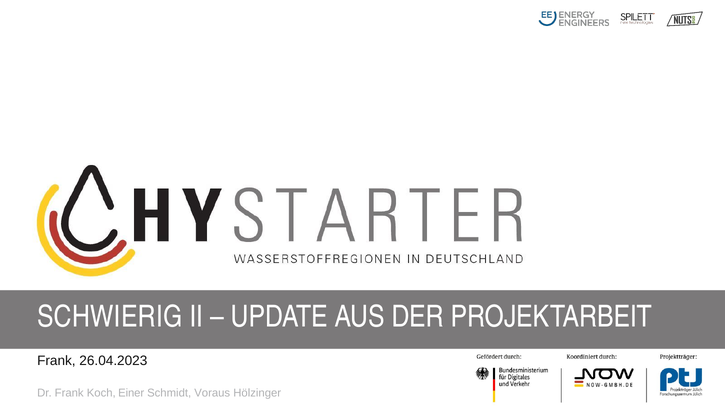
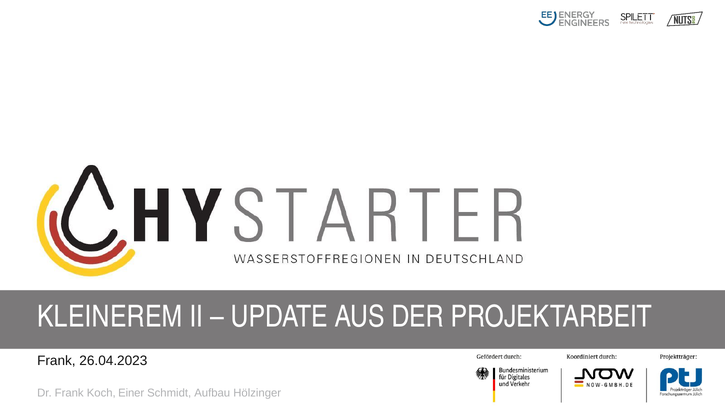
SCHWIERIG: SCHWIERIG -> KLEINEREM
Voraus: Voraus -> Aufbau
